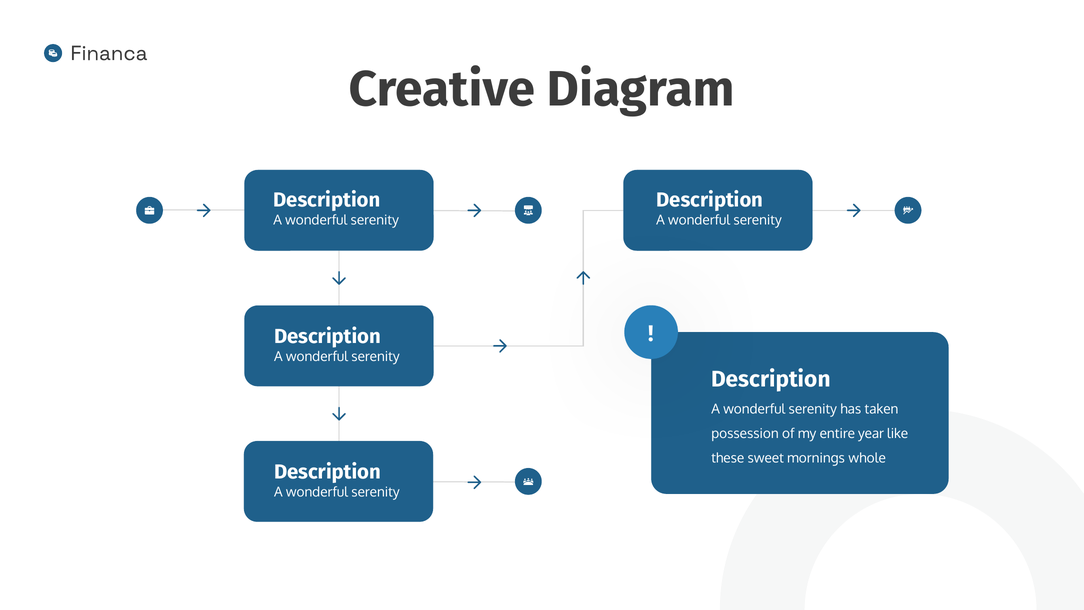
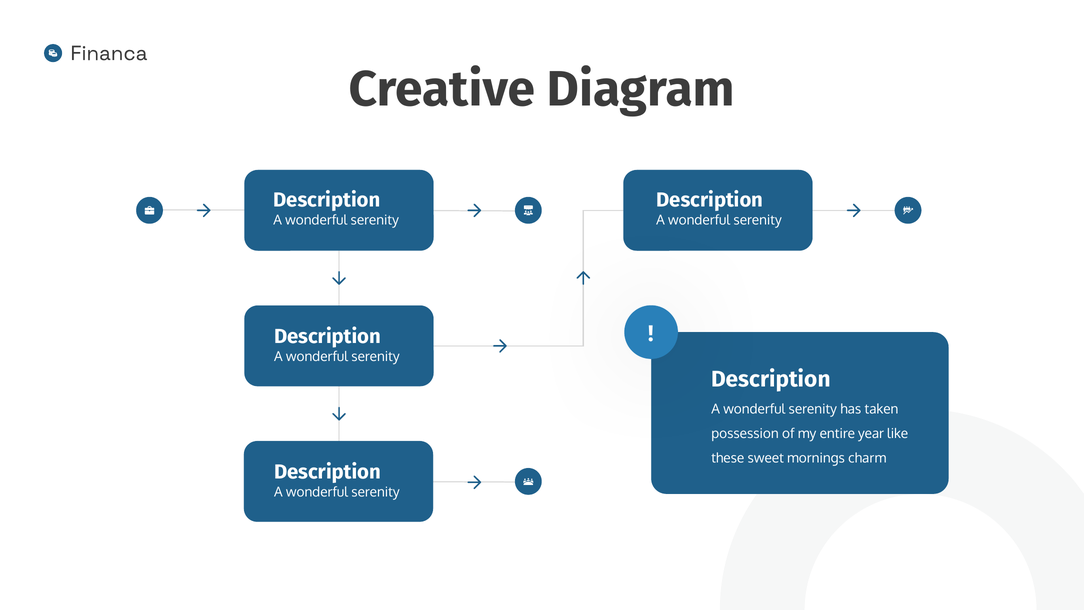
whole: whole -> charm
